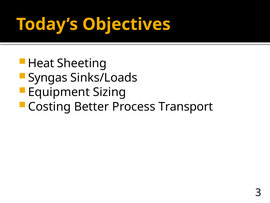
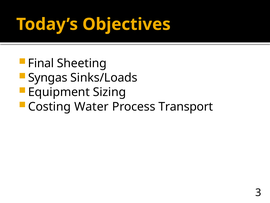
Heat: Heat -> Final
Better: Better -> Water
